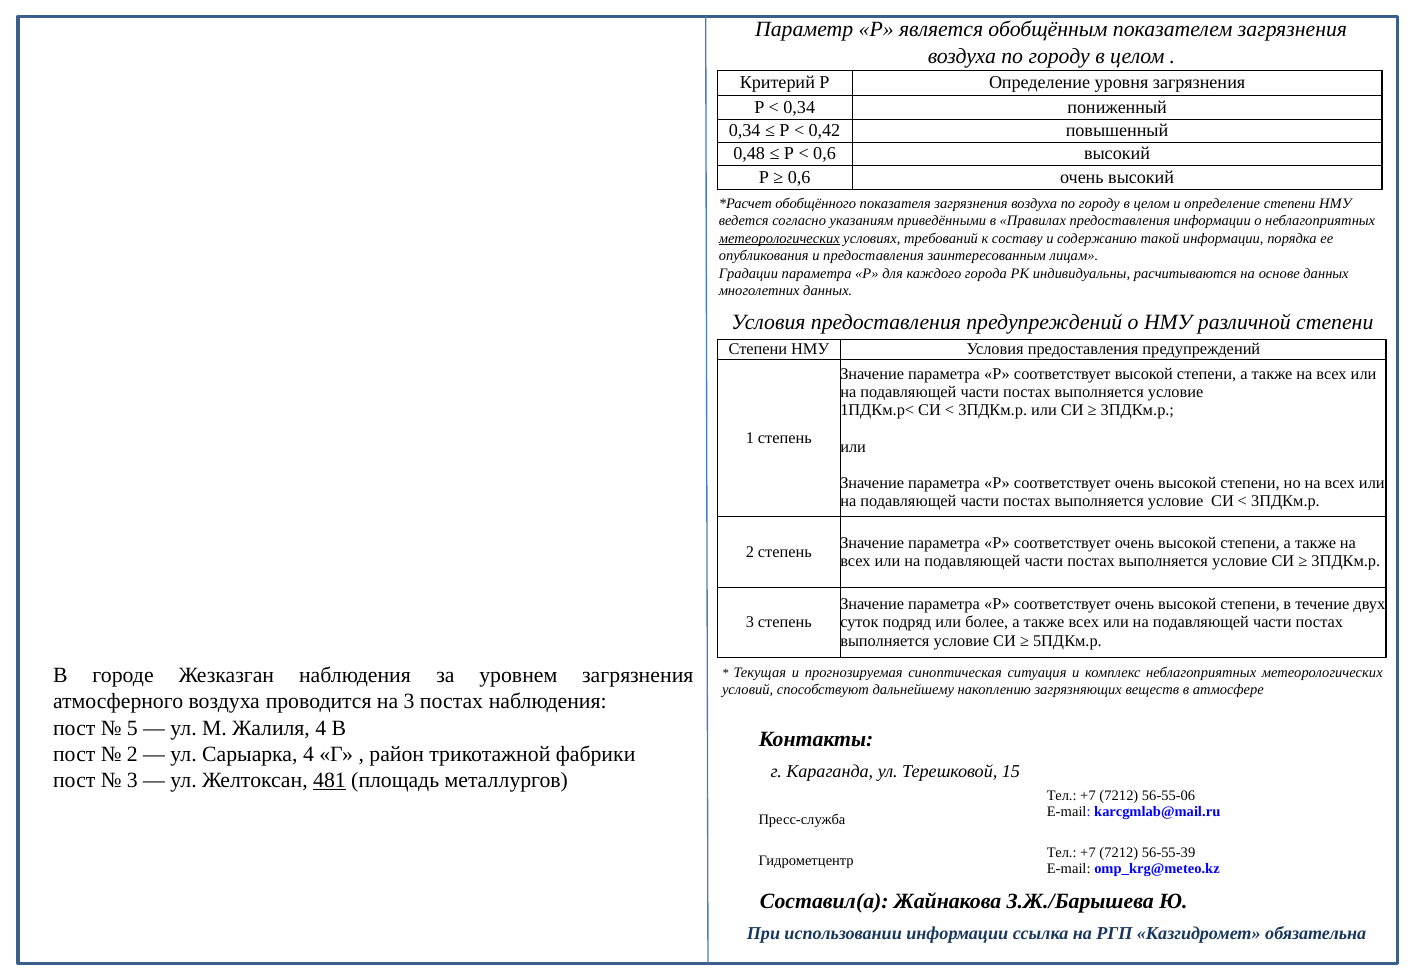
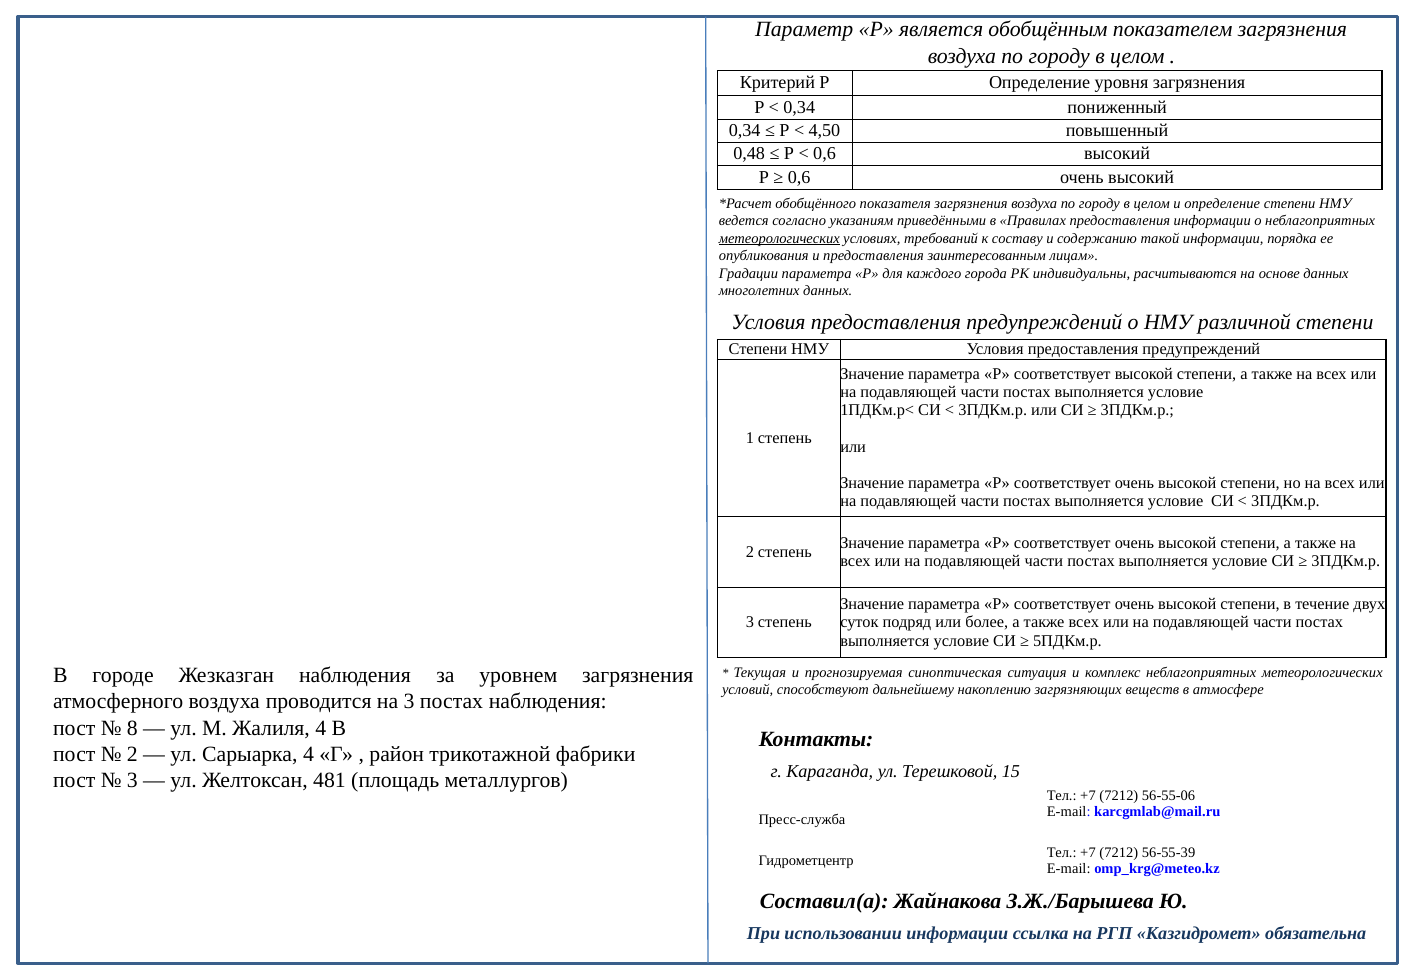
0,42: 0,42 -> 4,50
5: 5 -> 8
481 underline: present -> none
